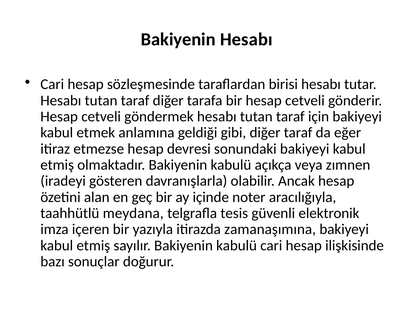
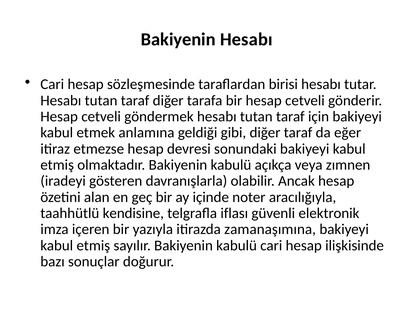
meydana: meydana -> kendisine
tesis: tesis -> iflası
